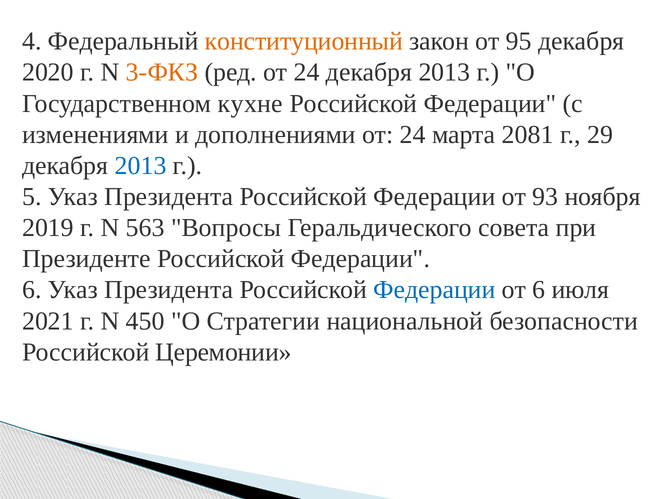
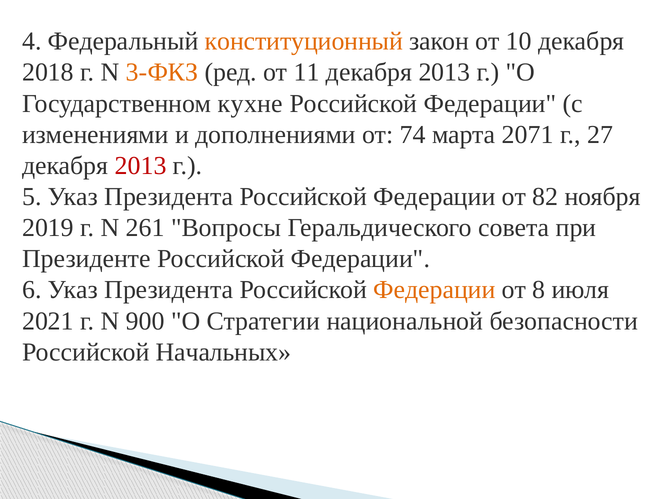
95: 95 -> 10
2020: 2020 -> 2018
ред от 24: 24 -> 11
дополнениями от 24: 24 -> 74
2081: 2081 -> 2071
29: 29 -> 27
2013 at (141, 166) colour: blue -> red
93: 93 -> 82
563: 563 -> 261
Федерации at (434, 290) colour: blue -> orange
от 6: 6 -> 8
450: 450 -> 900
Церемонии: Церемонии -> Начальных
